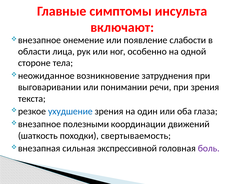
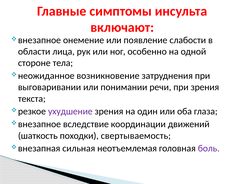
ухудшение colour: blue -> purple
полезными: полезными -> вследствие
экспрессивной: экспрессивной -> неотъемлемая
